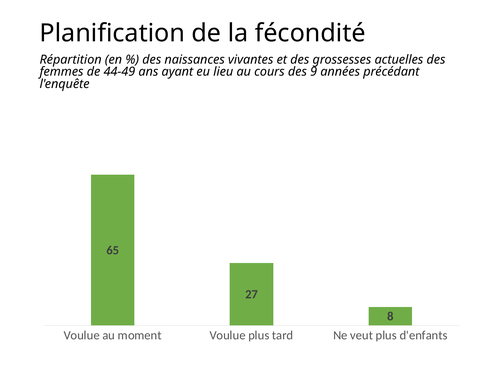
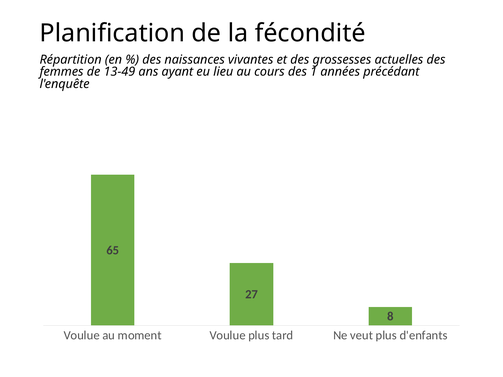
44-49: 44-49 -> 13-49
9: 9 -> 1
